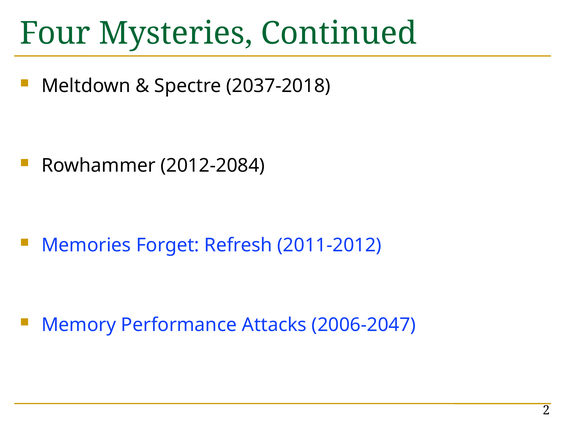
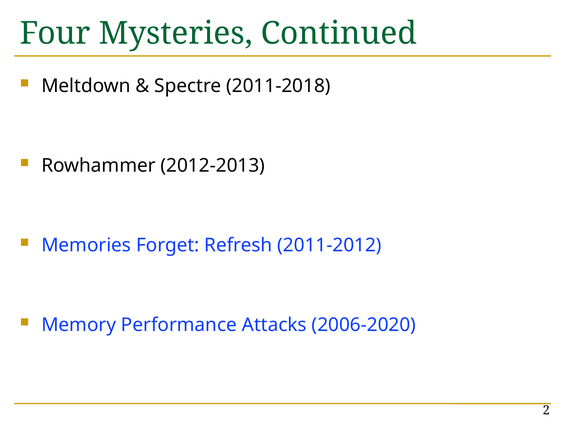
2037-2018: 2037-2018 -> 2011-2018
2012-2084: 2012-2084 -> 2012-2013
2006-2047: 2006-2047 -> 2006-2020
